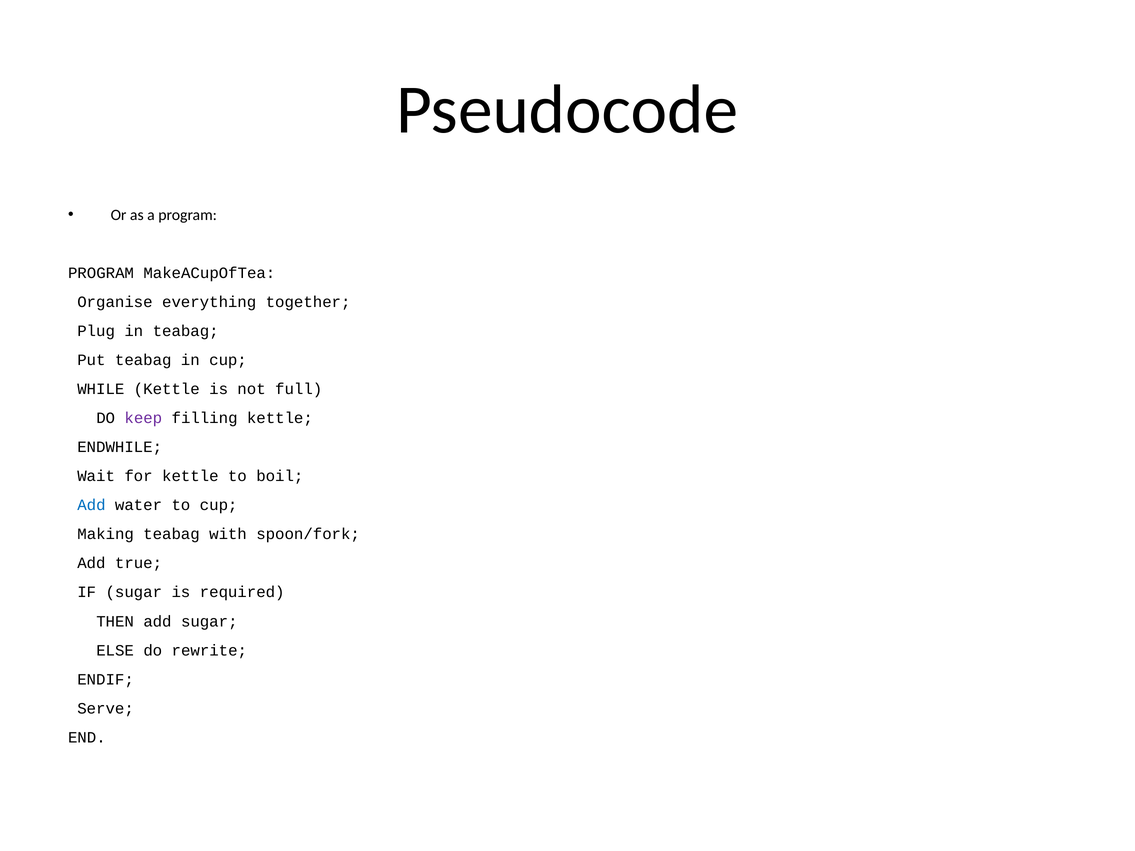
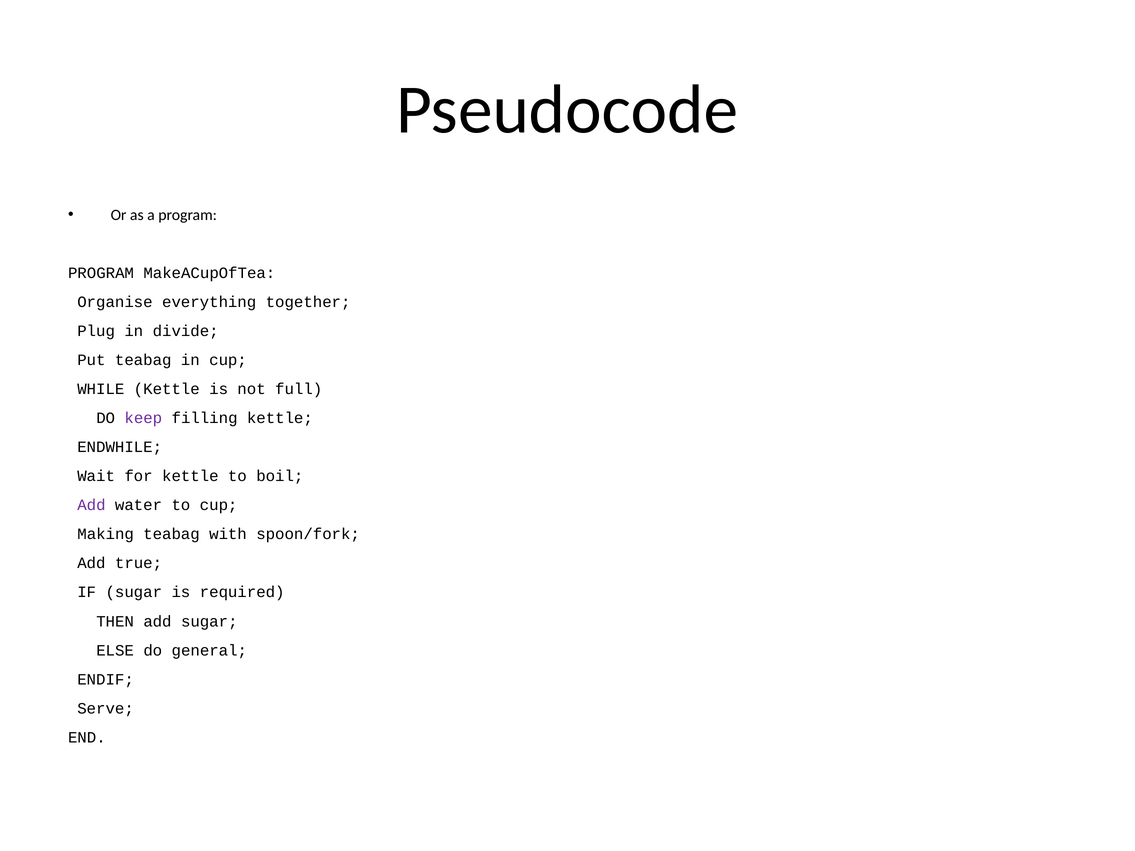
in teabag: teabag -> divide
Add at (91, 505) colour: blue -> purple
rewrite: rewrite -> general
